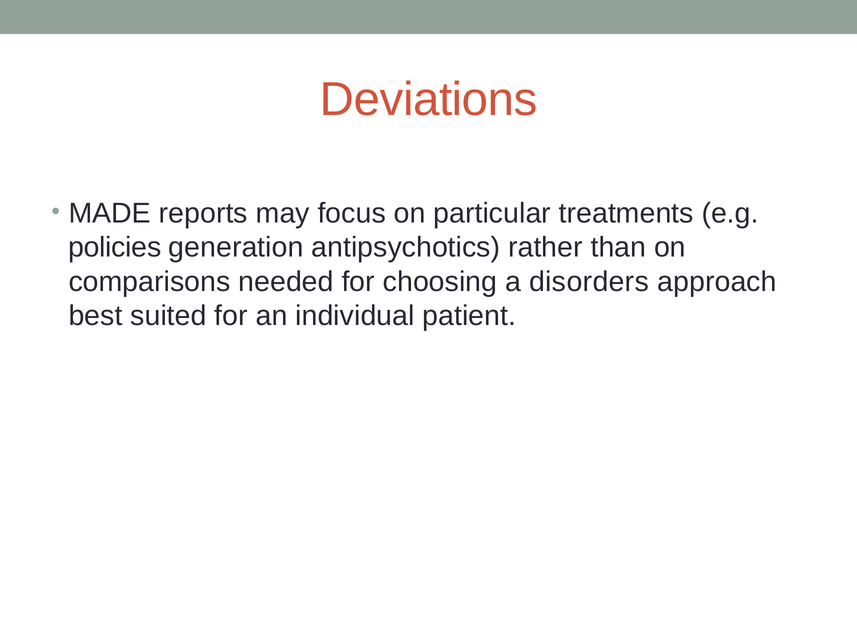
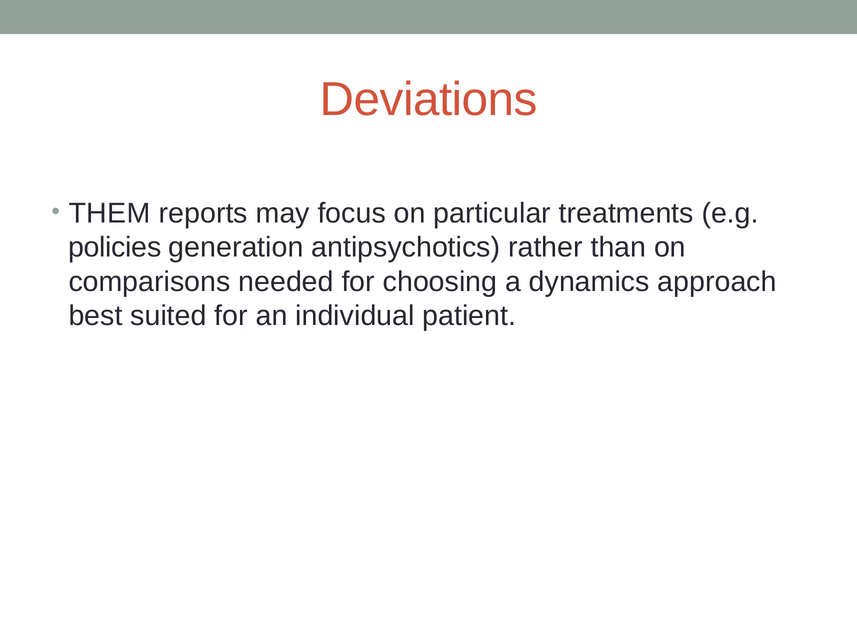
MADE: MADE -> THEM
disorders: disorders -> dynamics
